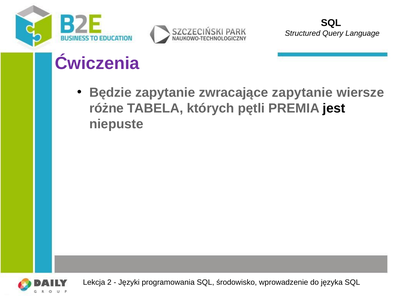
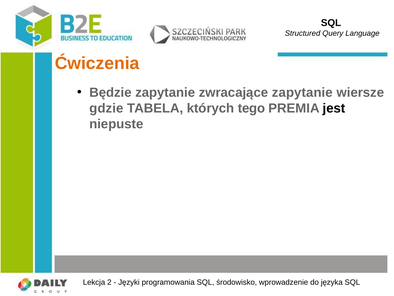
Ćwiczenia colour: purple -> orange
różne: różne -> gdzie
pętli: pętli -> tego
